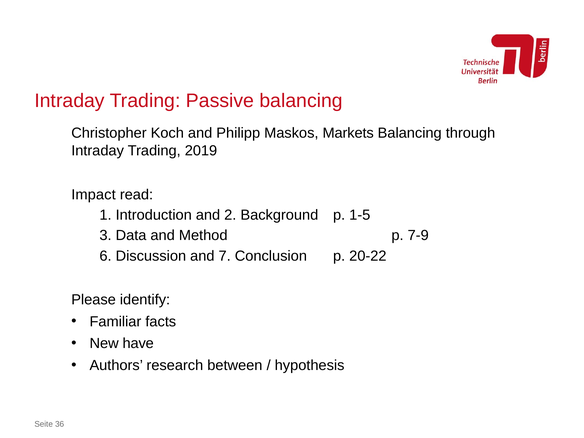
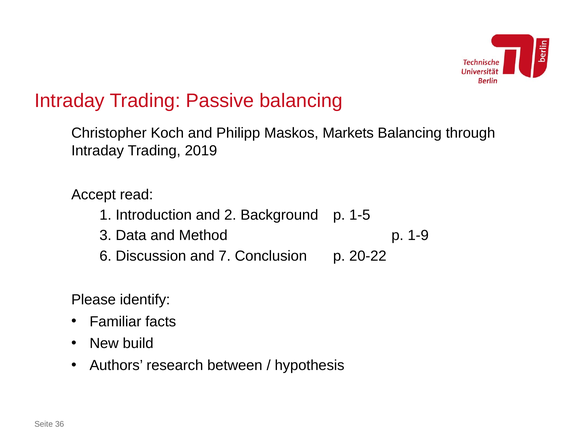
Impact: Impact -> Accept
7-9: 7-9 -> 1-9
have: have -> build
